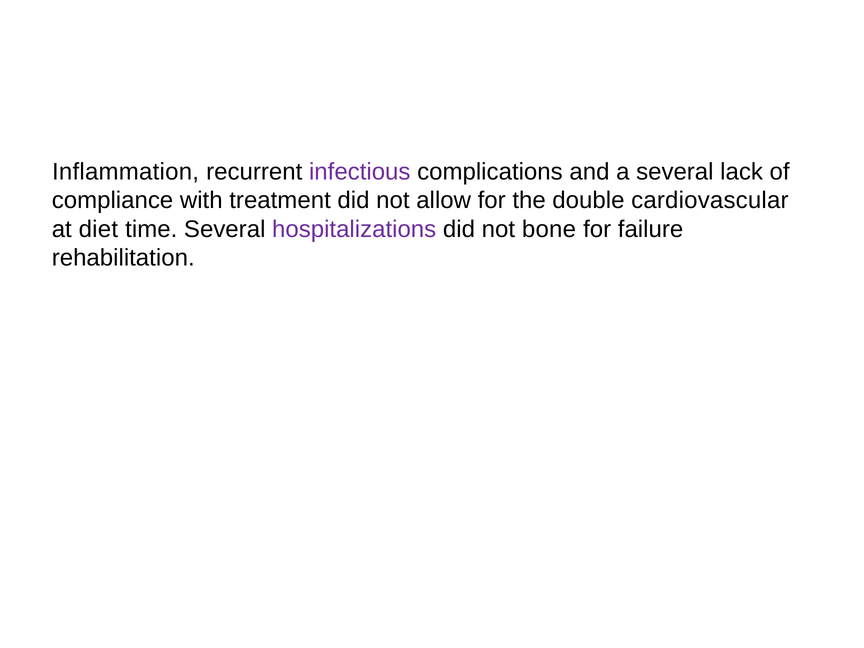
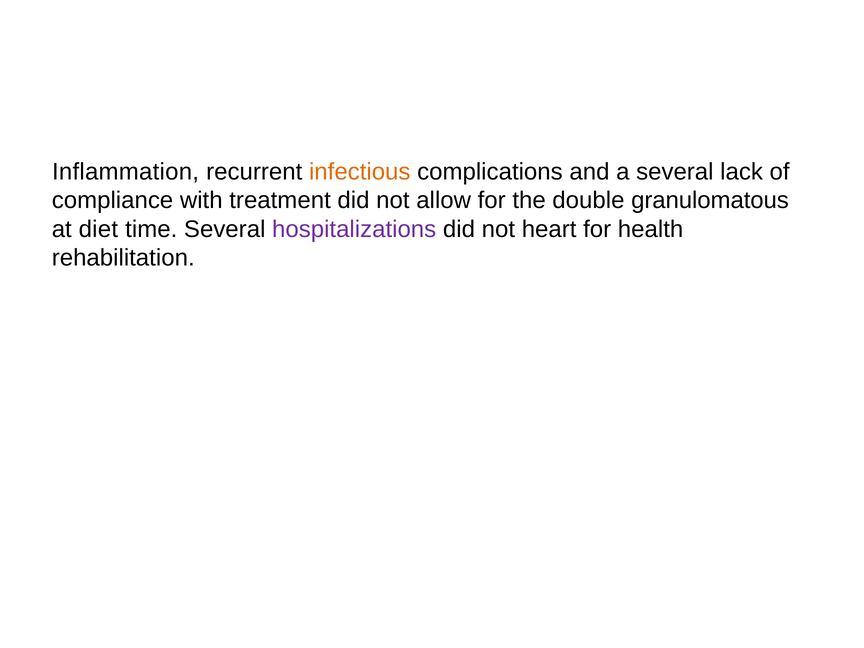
infectious colour: purple -> orange
cardiovascular: cardiovascular -> granulomatous
bone: bone -> heart
failure: failure -> health
